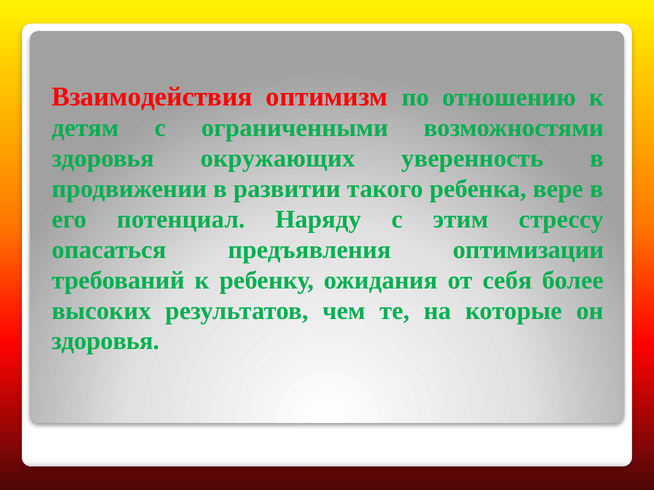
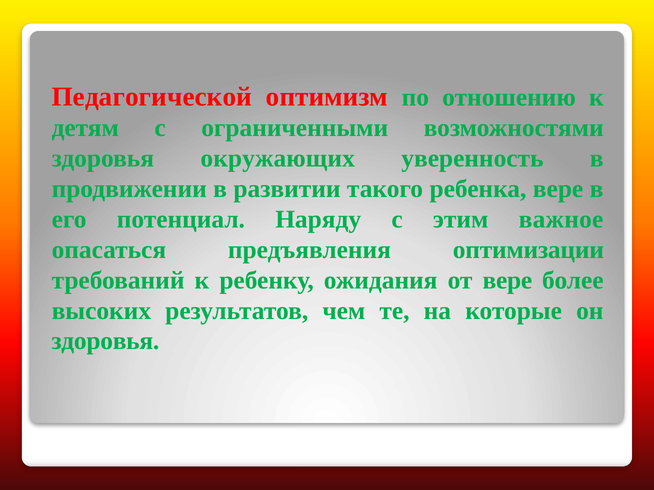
Взаимодействия: Взаимодействия -> Педагогической
стрессу: стрессу -> важное
от себя: себя -> вере
